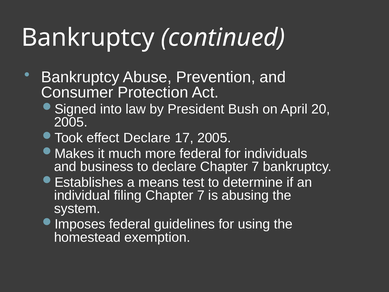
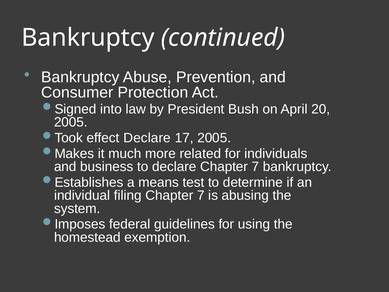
more federal: federal -> related
